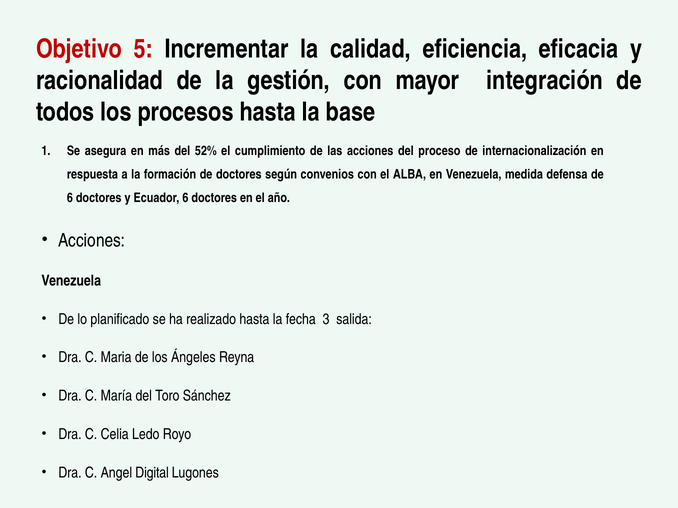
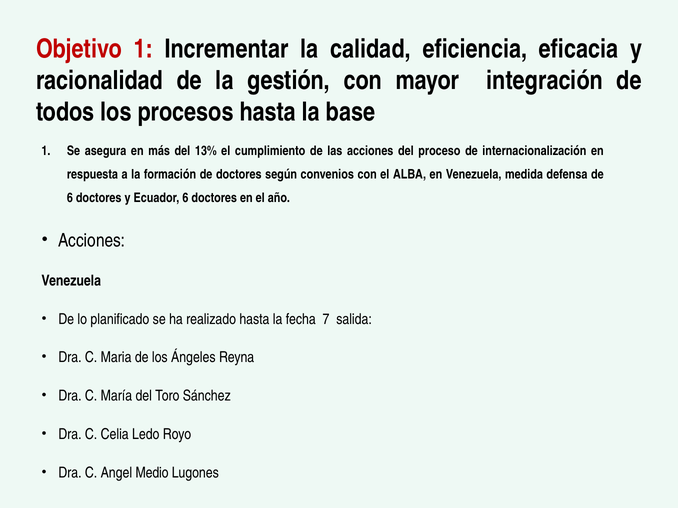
Objetivo 5: 5 -> 1
52%: 52% -> 13%
3: 3 -> 7
Digital: Digital -> Medio
